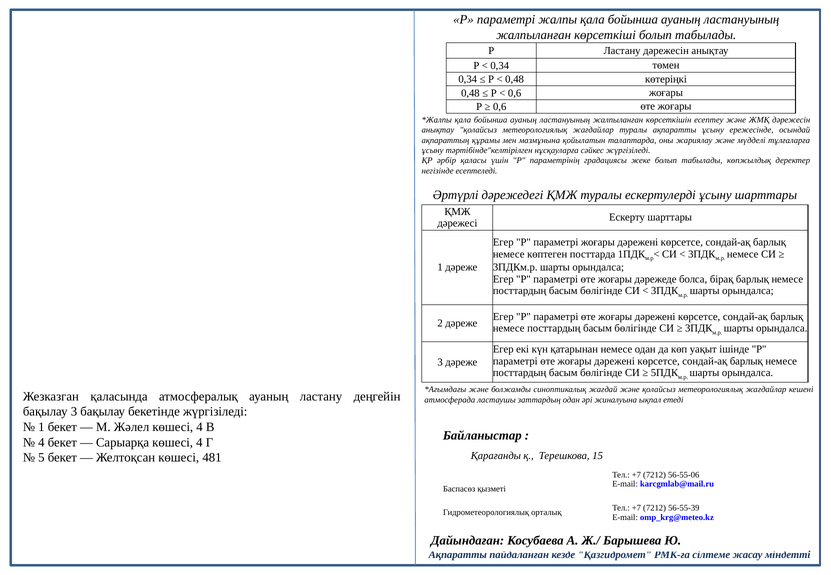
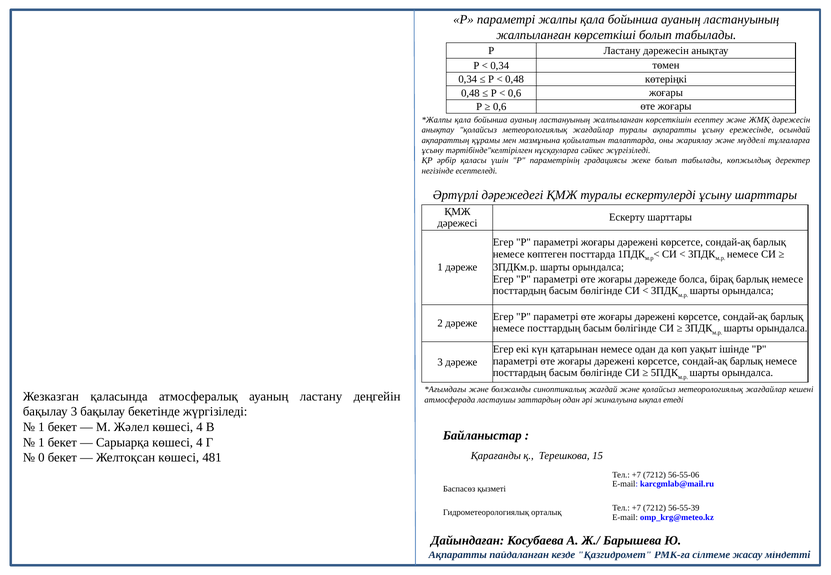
4 at (41, 443): 4 -> 1
5: 5 -> 0
